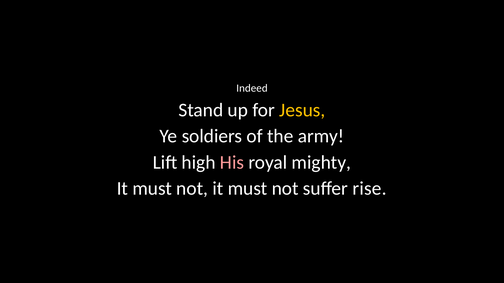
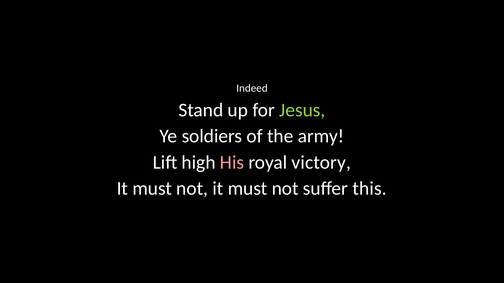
Jesus colour: yellow -> light green
mighty: mighty -> victory
rise: rise -> this
